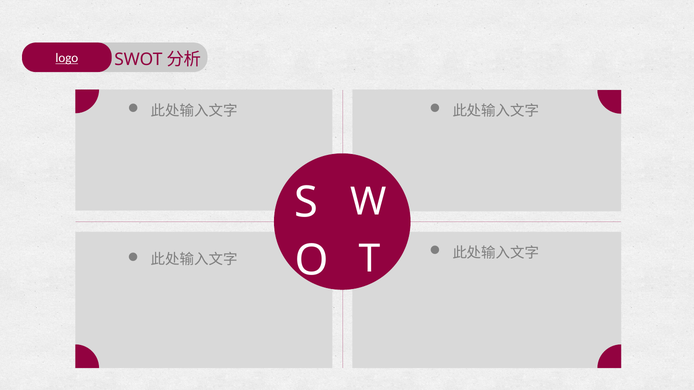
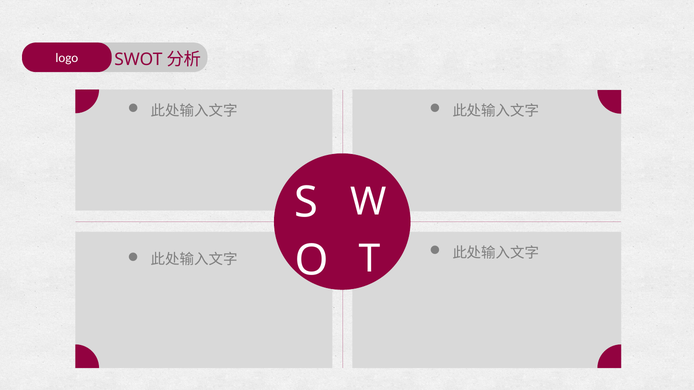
logo underline: present -> none
